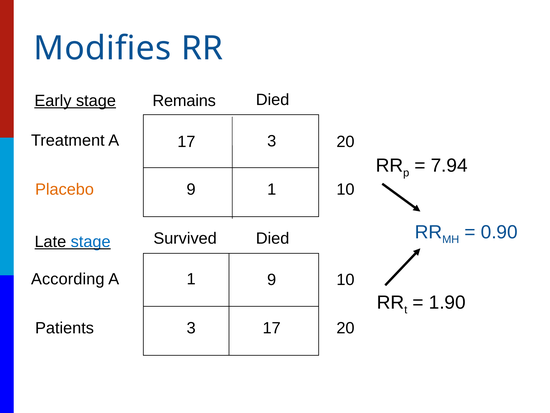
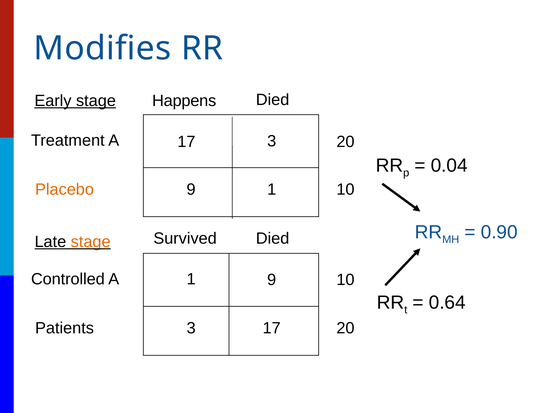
Remains: Remains -> Happens
7.94: 7.94 -> 0.04
stage at (91, 241) colour: blue -> orange
According: According -> Controlled
1.90: 1.90 -> 0.64
